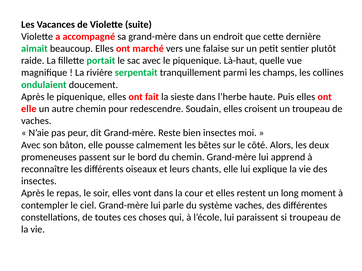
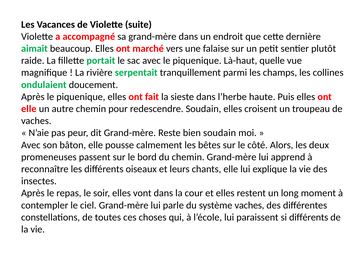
bien insectes: insectes -> soudain
si troupeau: troupeau -> différents
